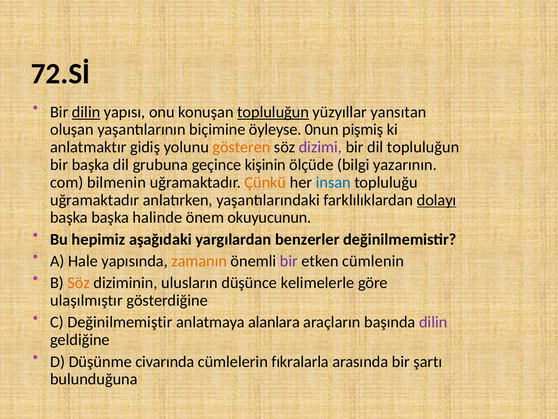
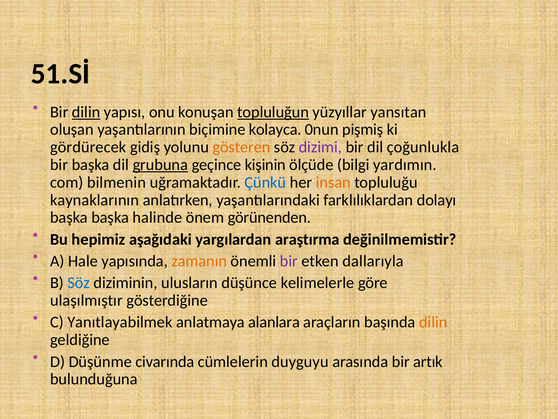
72.Sİ: 72.Sİ -> 51.Sİ
öyleyse: öyleyse -> kolayca
anlatmaktır: anlatmaktır -> gördürecek
dil topluluğun: topluluğun -> çoğunlukla
grubuna underline: none -> present
yazarının: yazarının -> yardımın
Çünkü colour: orange -> blue
insan colour: blue -> orange
uğramaktadır at (95, 200): uğramaktadır -> kaynaklarının
dolayı underline: present -> none
okuyucunun: okuyucunun -> görünenden
benzerler: benzerler -> araştırma
cümlenin: cümlenin -> dallarıyla
Söz at (79, 283) colour: orange -> blue
Değinilmemiştir: Değinilmemiştir -> Yanıtlayabilmek
dilin at (433, 322) colour: purple -> orange
fıkralarla: fıkralarla -> duyguyu
şartı: şartı -> artık
